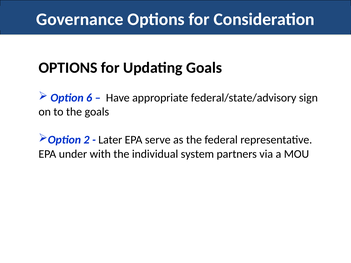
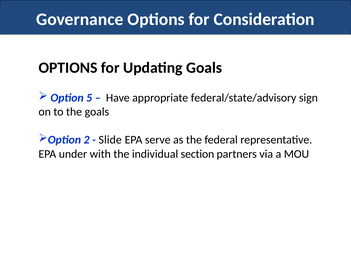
6: 6 -> 5
Later: Later -> Slide
system: system -> section
